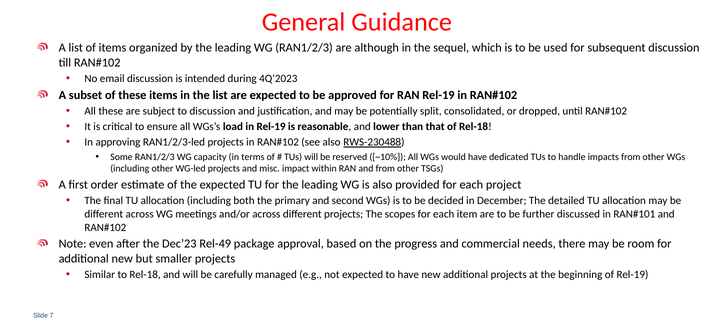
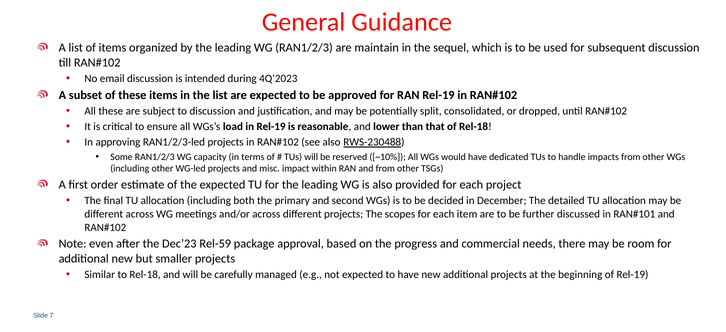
although: although -> maintain
Rel-49: Rel-49 -> Rel-59
